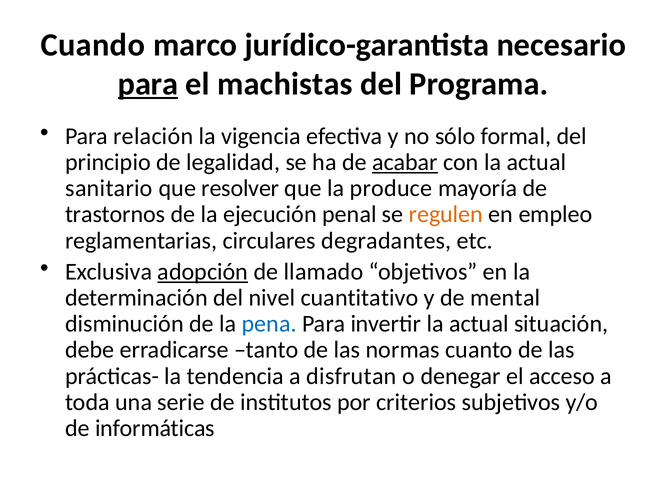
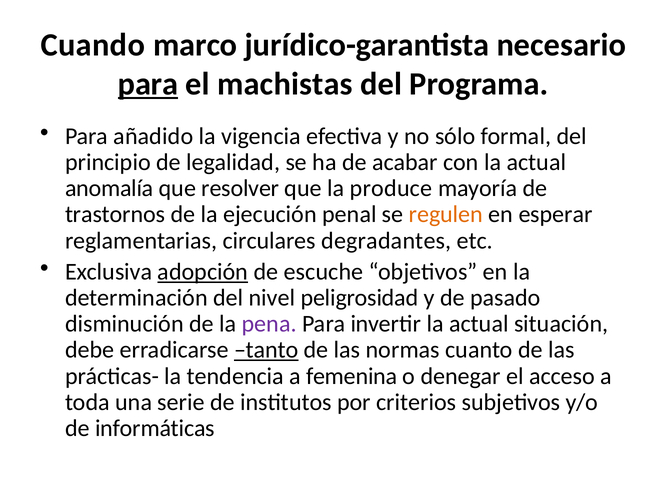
relación: relación -> añadido
acabar underline: present -> none
sanitario: sanitario -> anomalía
empleo: empleo -> esperar
llamado: llamado -> escuche
cuantitativo: cuantitativo -> peligrosidad
mental: mental -> pasado
pena colour: blue -> purple
tanto underline: none -> present
disfrutan: disfrutan -> femenina
